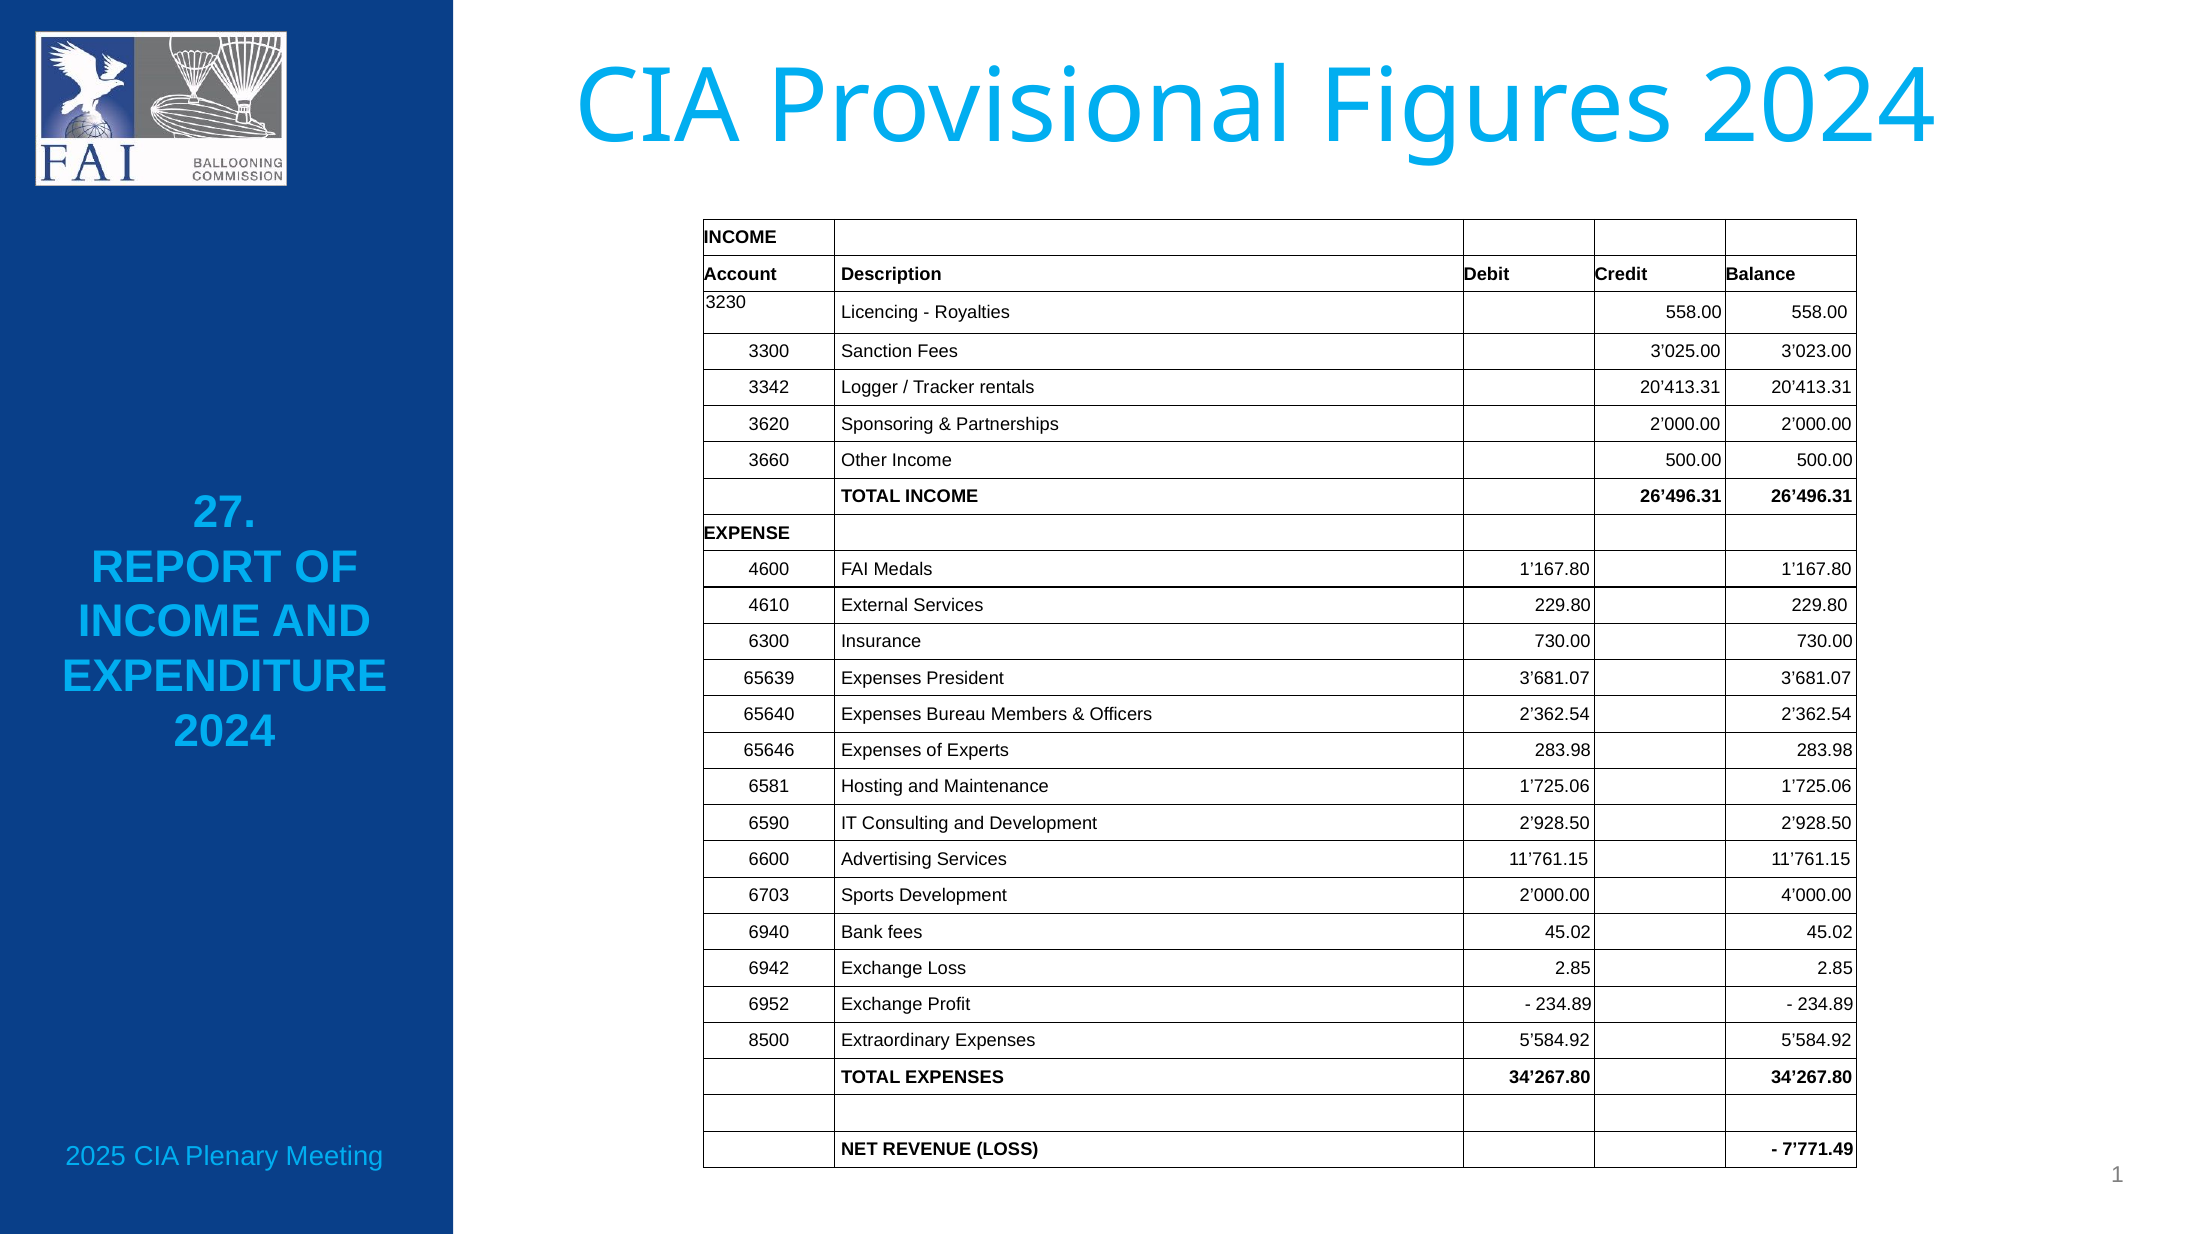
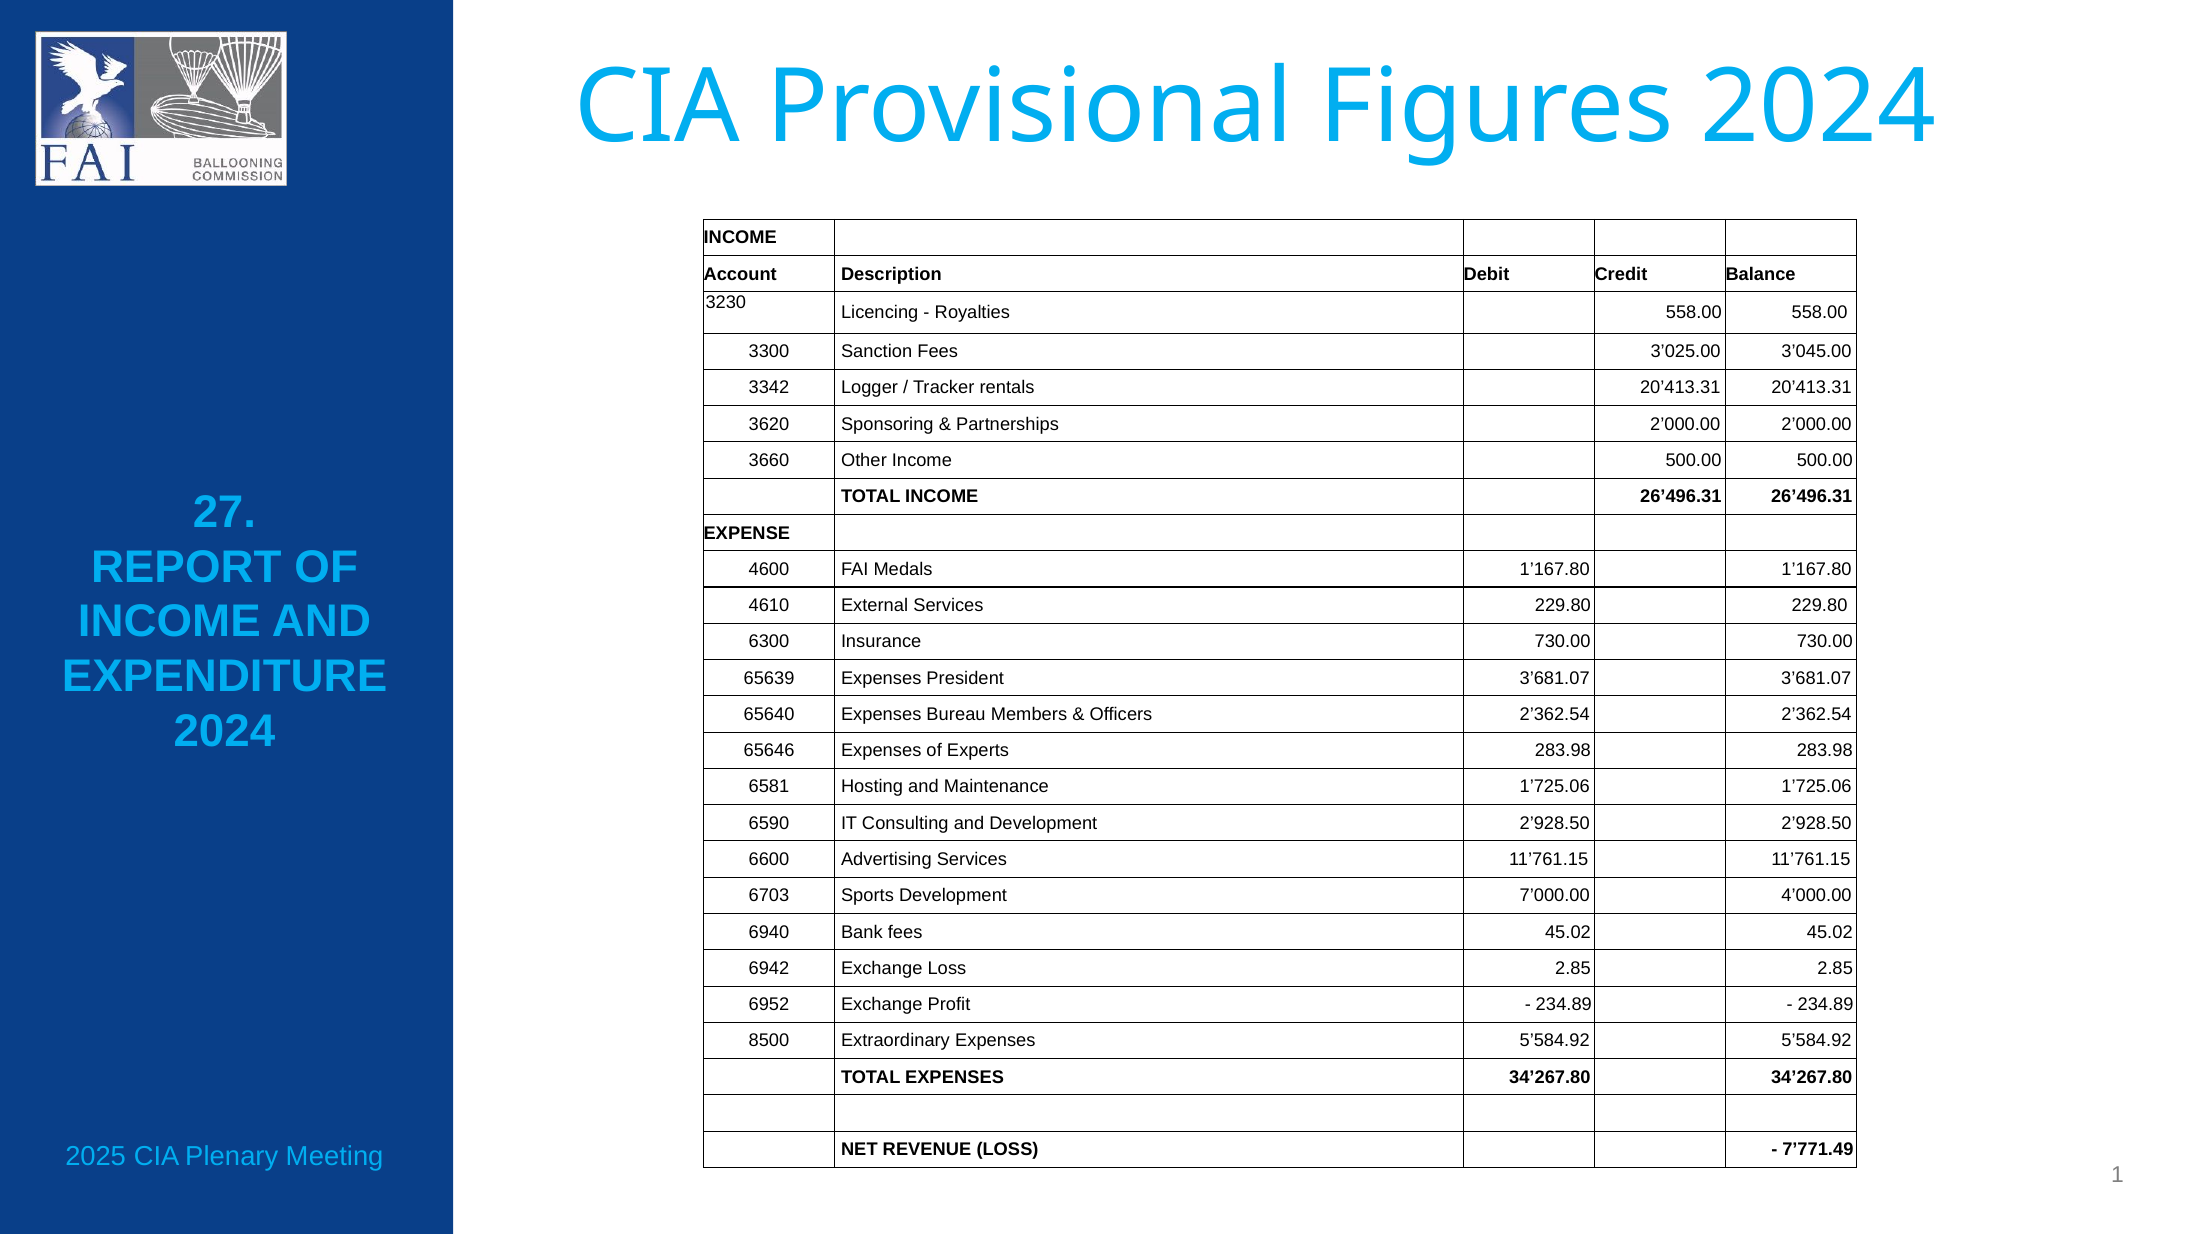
3’023.00: 3’023.00 -> 3’045.00
Development 2’000.00: 2’000.00 -> 7’000.00
